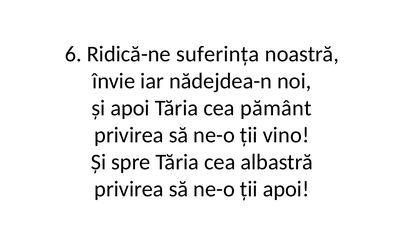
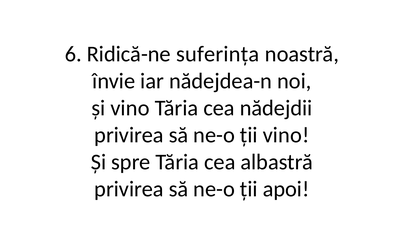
și apoi: apoi -> vino
pământ: pământ -> nădejdii
